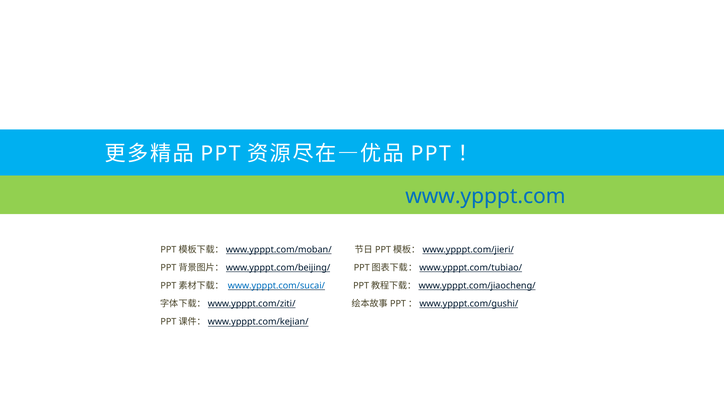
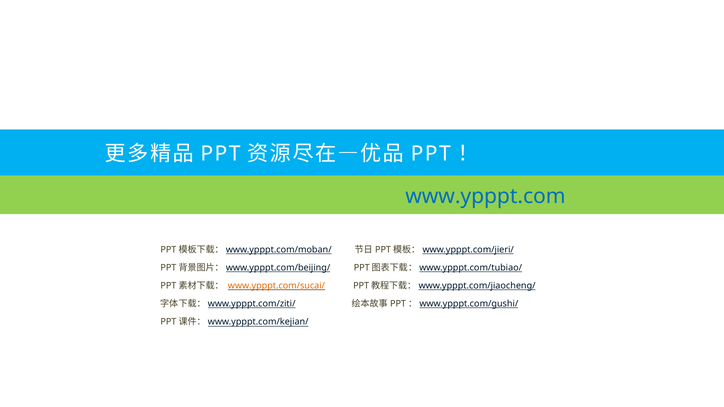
www.ypppt.com/sucai/ colour: blue -> orange
